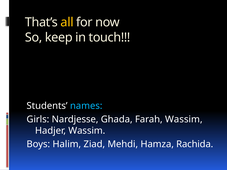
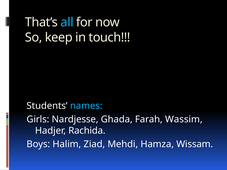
all colour: yellow -> light blue
Hadjer Wassim: Wassim -> Rachida
Rachida: Rachida -> Wissam
